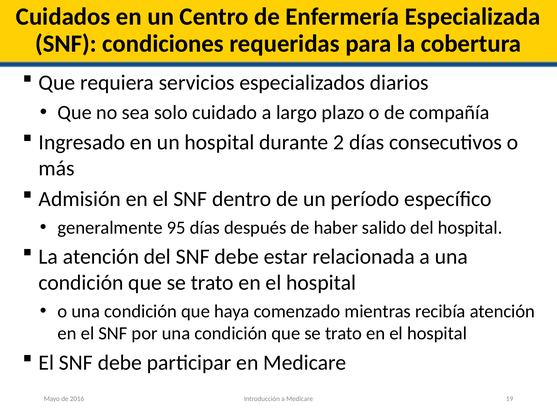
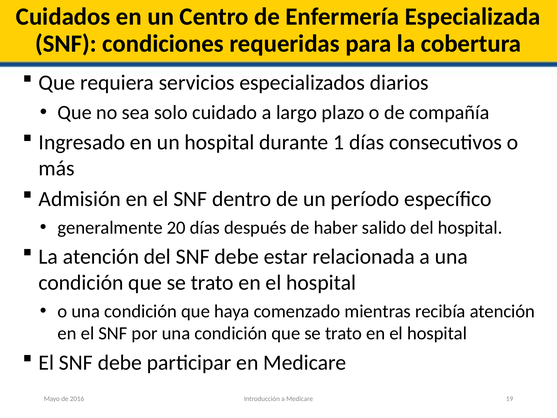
2: 2 -> 1
95: 95 -> 20
